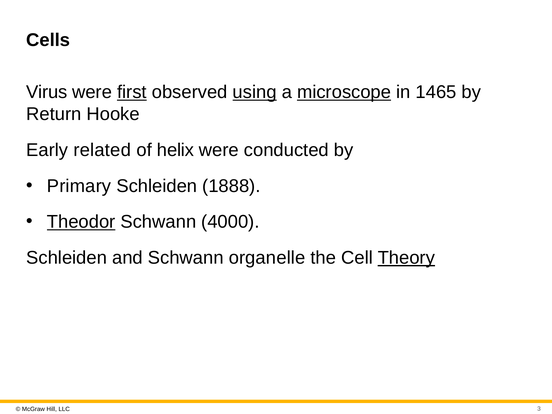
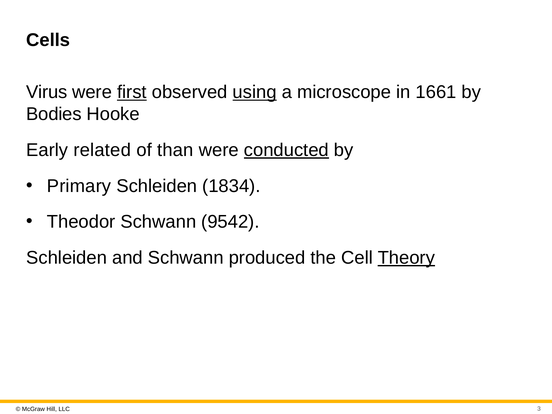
microscope underline: present -> none
1465: 1465 -> 1661
Return: Return -> Bodies
helix: helix -> than
conducted underline: none -> present
1888: 1888 -> 1834
Theodor underline: present -> none
4000: 4000 -> 9542
organelle: organelle -> produced
